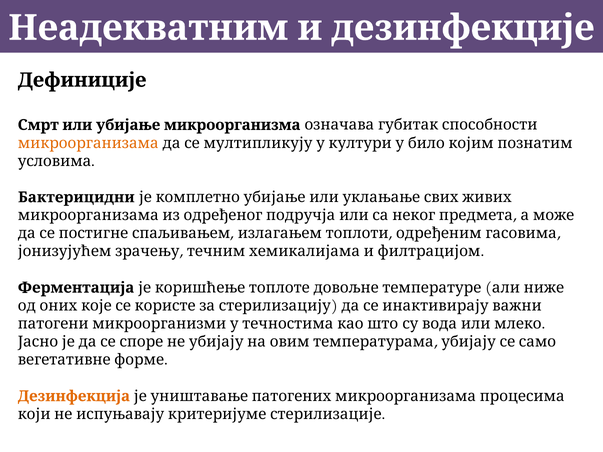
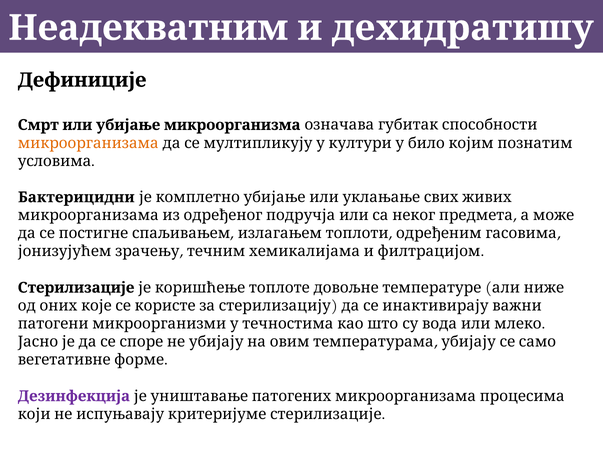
дезинфекције: дезинфекције -> дехидратишу
Ферментација at (76, 288): Ферментација -> Стерилизације
Дезинфекција colour: orange -> purple
